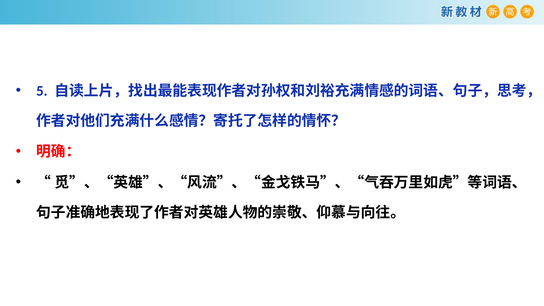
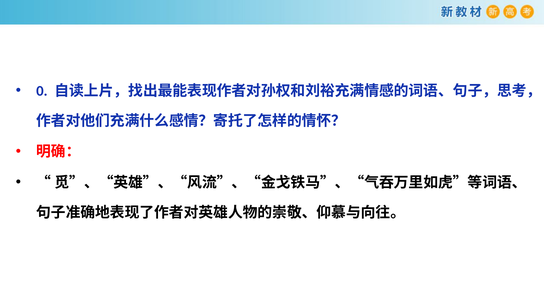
5: 5 -> 0
